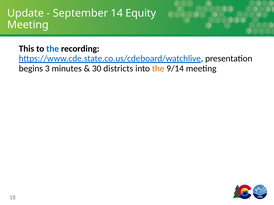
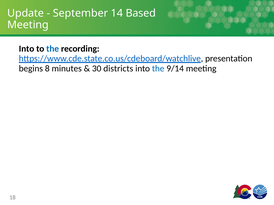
Equity: Equity -> Based
This at (27, 49): This -> Into
3: 3 -> 8
the at (158, 69) colour: orange -> blue
